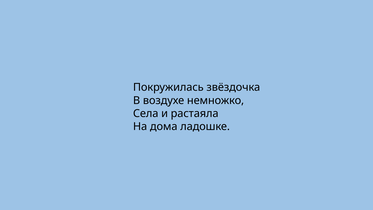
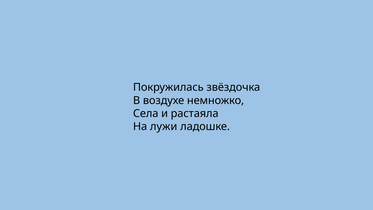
дома: дома -> лужи
